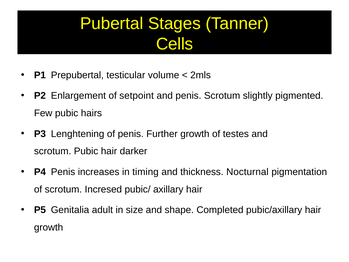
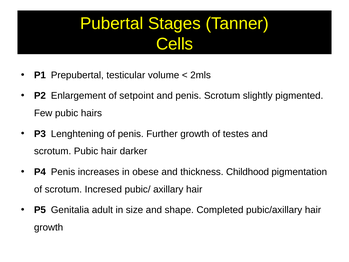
timing: timing -> obese
Nocturnal: Nocturnal -> Childhood
